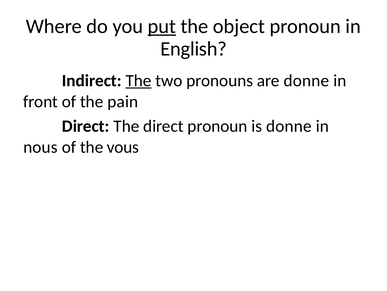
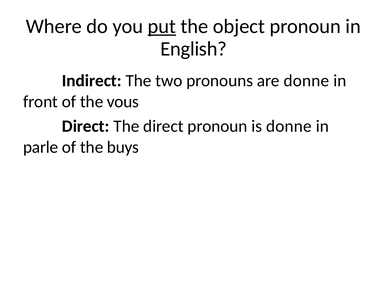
The at (139, 80) underline: present -> none
pain: pain -> vous
nous: nous -> parle
vous: vous -> buys
